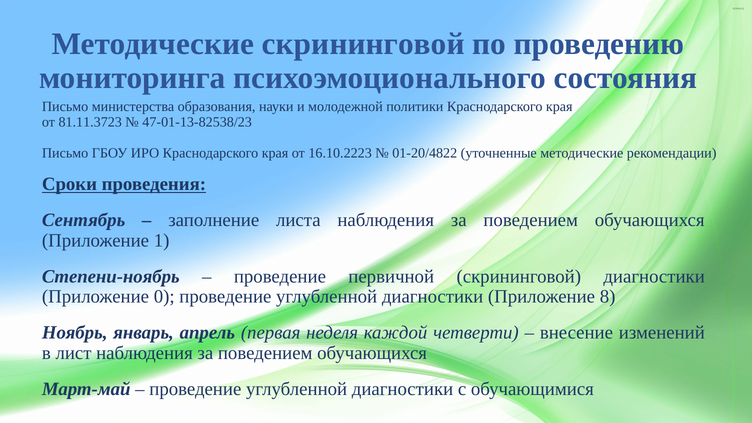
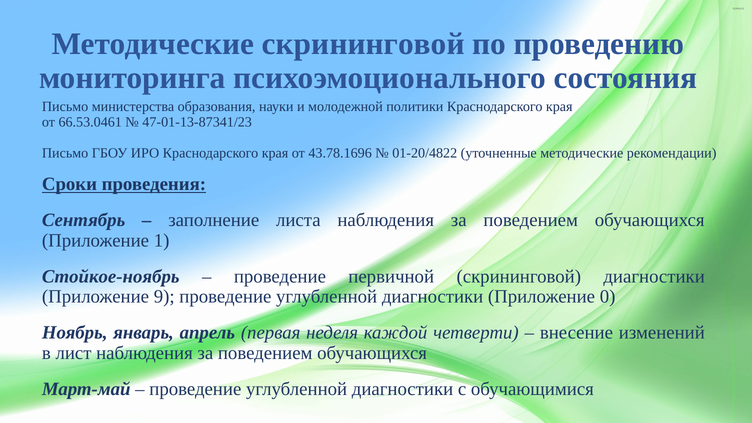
81.11.3723: 81.11.3723 -> 66.53.0461
47-01-13-82538/23: 47-01-13-82538/23 -> 47-01-13-87341/23
16.10.2223: 16.10.2223 -> 43.78.1696
Степени-ноябрь: Степени-ноябрь -> Стойкое-ноябрь
0: 0 -> 9
8: 8 -> 0
